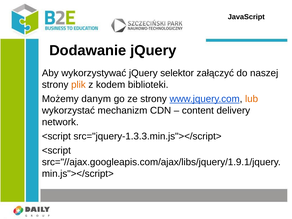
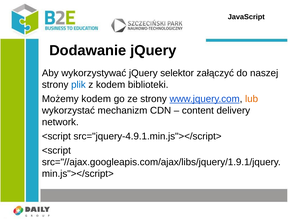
plik colour: orange -> blue
Możemy danym: danym -> kodem
src="jquery-1.3.3.min.js"></script>: src="jquery-1.3.3.min.js"></script> -> src="jquery-4.9.1.min.js"></script>
